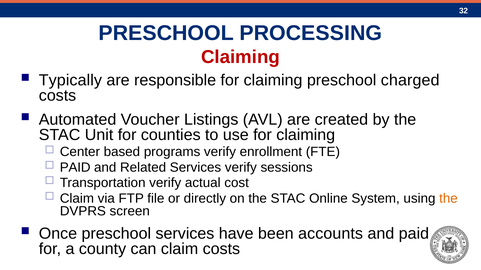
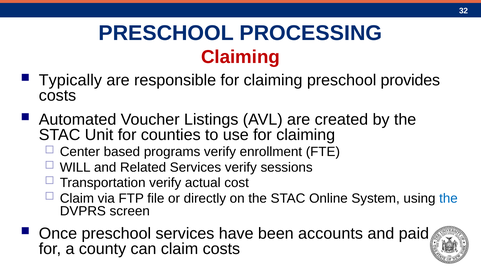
charged: charged -> provides
PAID at (75, 168): PAID -> WILL
the at (448, 199) colour: orange -> blue
